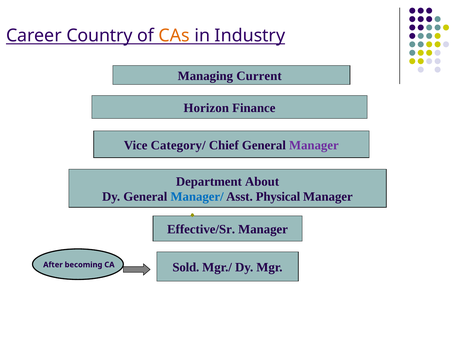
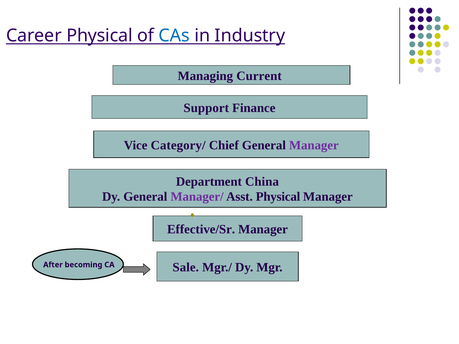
Career Country: Country -> Physical
CAs colour: orange -> blue
Horizon: Horizon -> Support
About: About -> China
Manager/ colour: blue -> purple
Sold: Sold -> Sale
